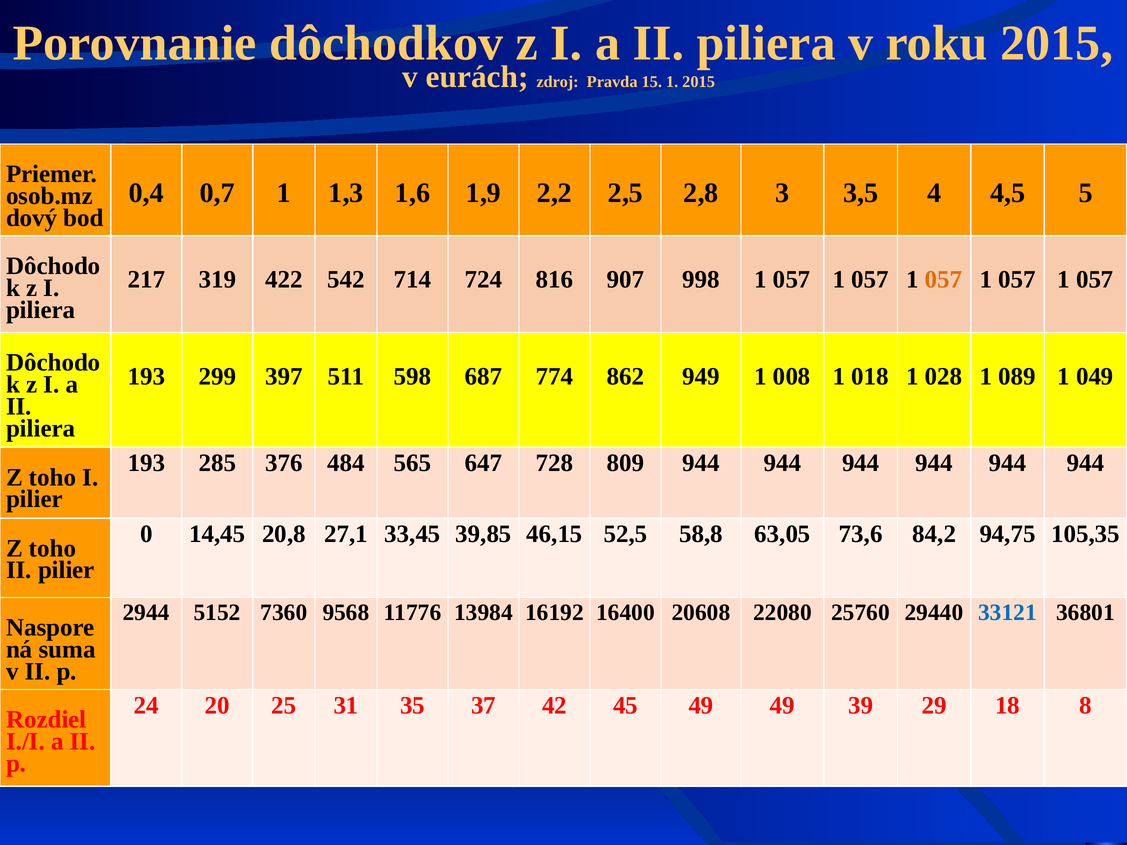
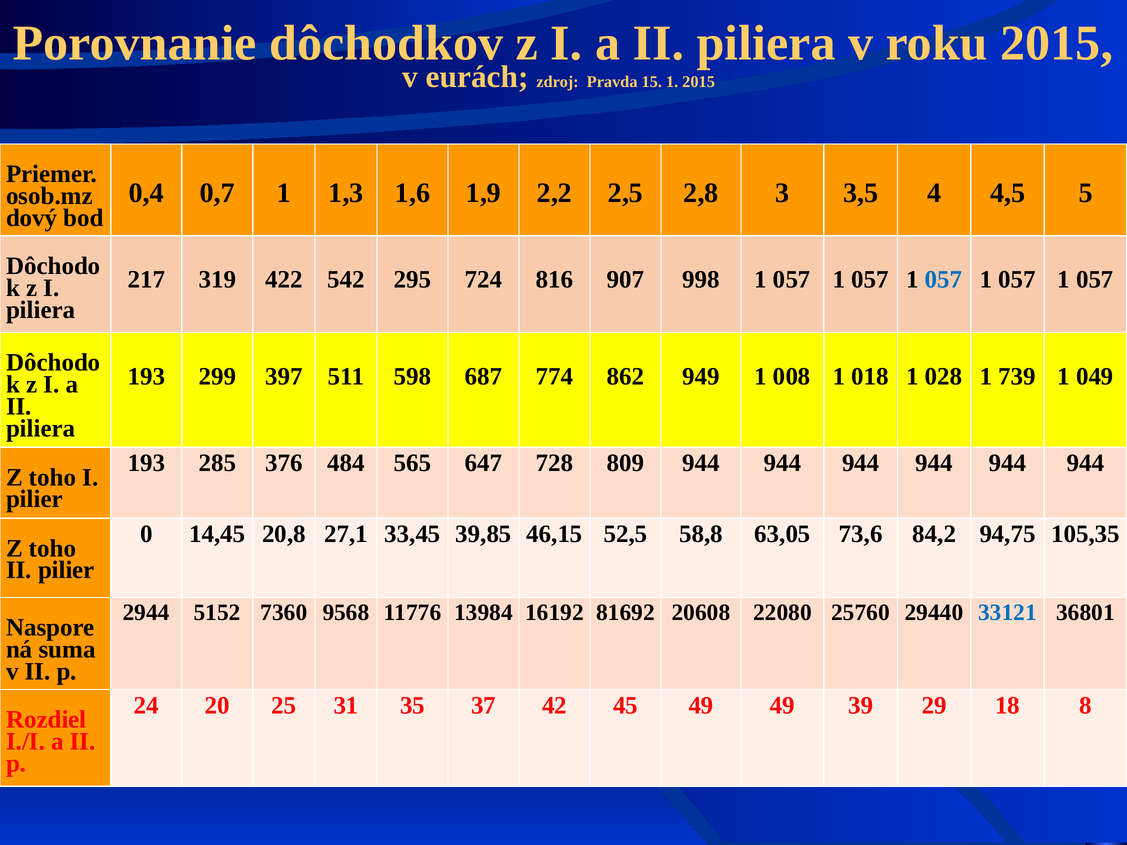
714: 714 -> 295
057 at (943, 280) colour: orange -> blue
089: 089 -> 739
16400: 16400 -> 81692
